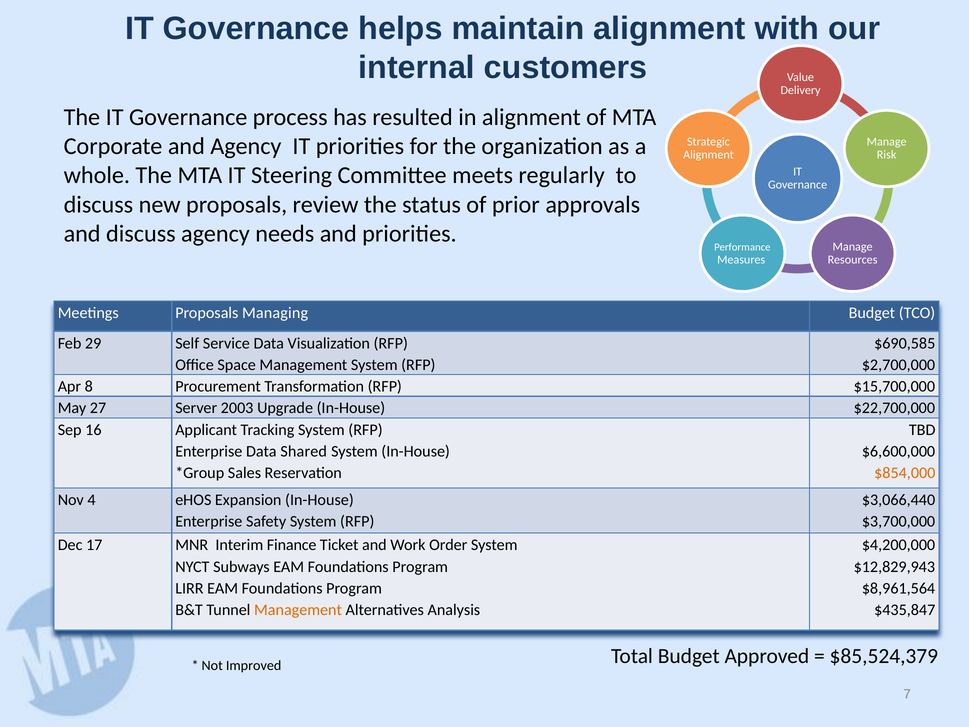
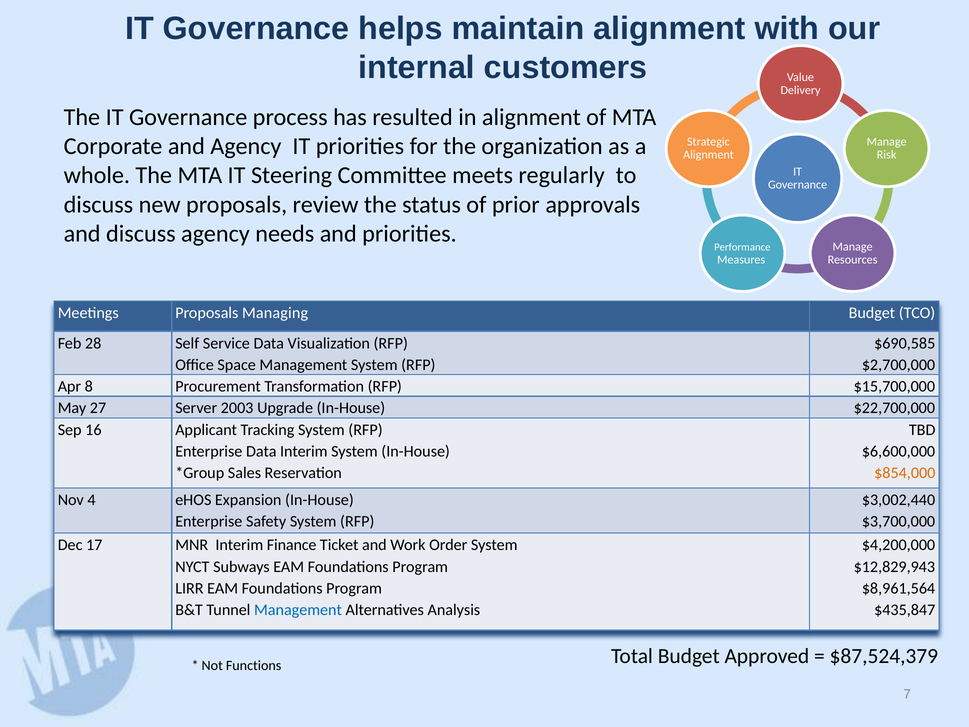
29: 29 -> 28
Data Shared: Shared -> Interim
$3,066,440: $3,066,440 -> $3,002,440
Management at (298, 610) colour: orange -> blue
Improved: Improved -> Functions
$85,524,379: $85,524,379 -> $87,524,379
